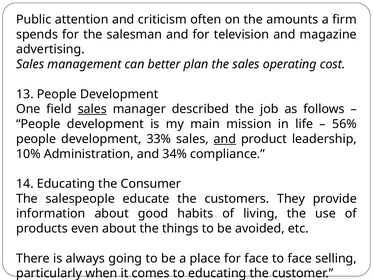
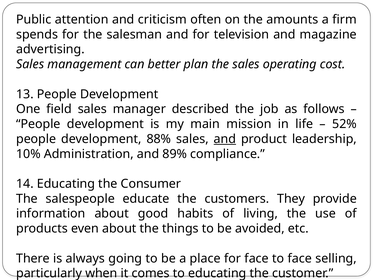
sales at (92, 109) underline: present -> none
56%: 56% -> 52%
33%: 33% -> 88%
34%: 34% -> 89%
